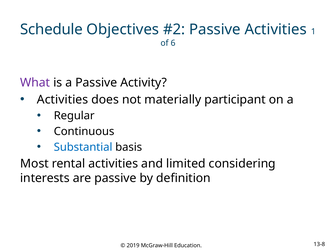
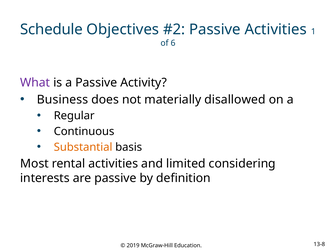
Activities at (63, 100): Activities -> Business
participant: participant -> disallowed
Substantial colour: blue -> orange
